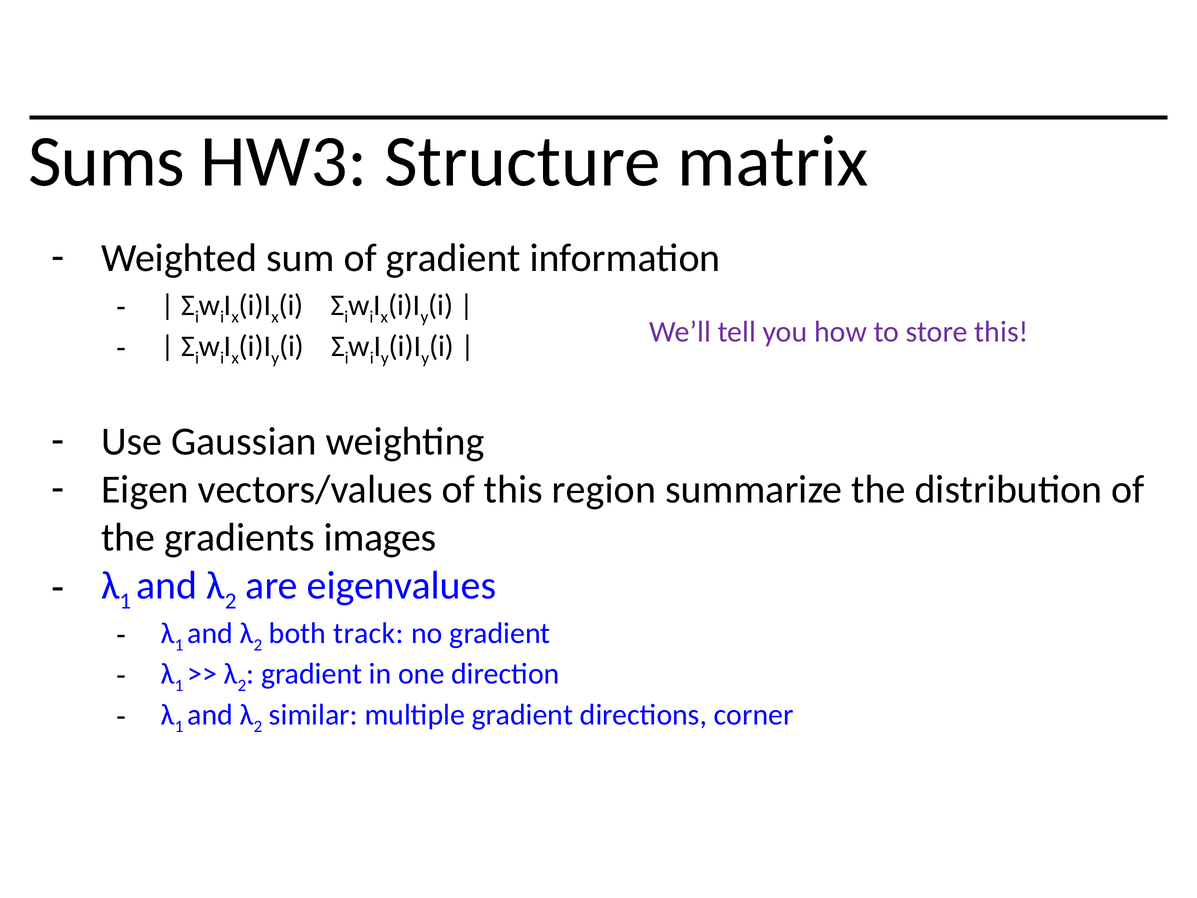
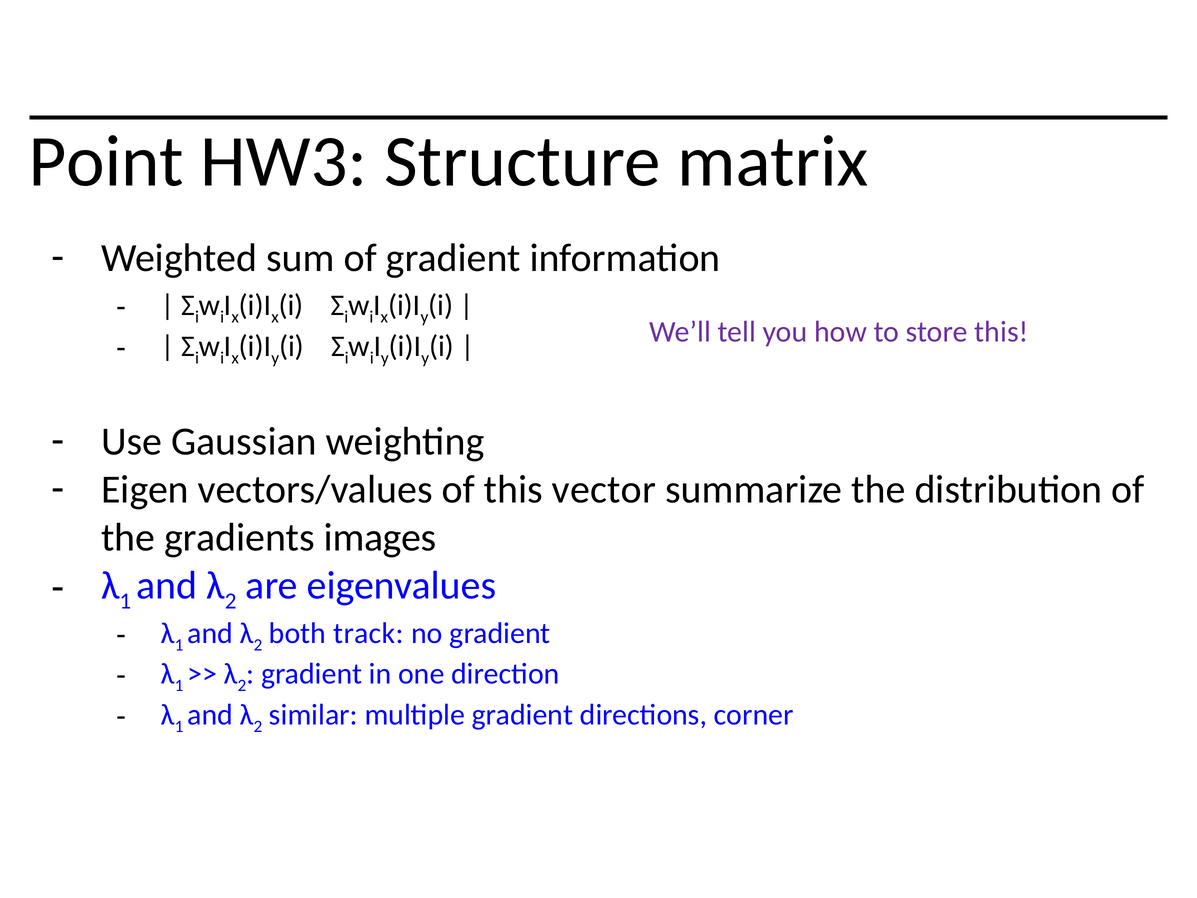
Sums: Sums -> Point
region: region -> vector
